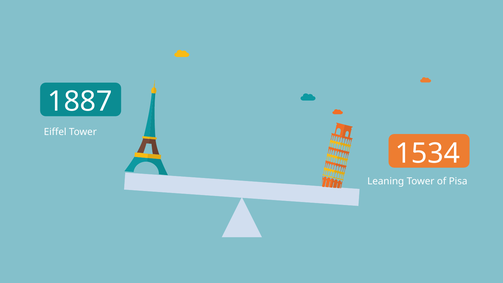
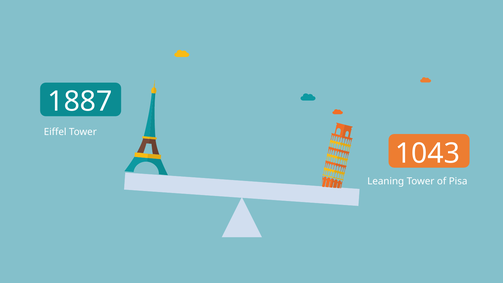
1534: 1534 -> 1043
